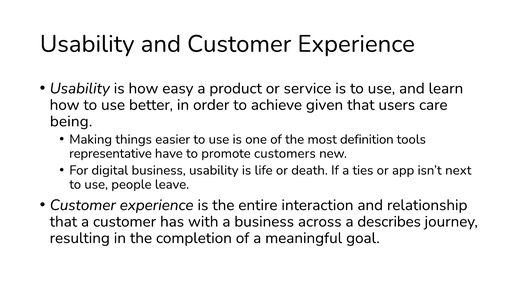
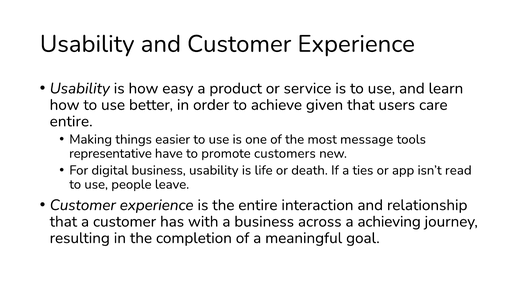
being at (71, 121): being -> entire
definition: definition -> message
next: next -> read
describes: describes -> achieving
